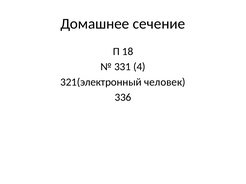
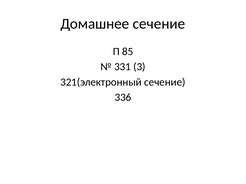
18: 18 -> 85
4: 4 -> 3
321(электронный человек: человек -> сечение
